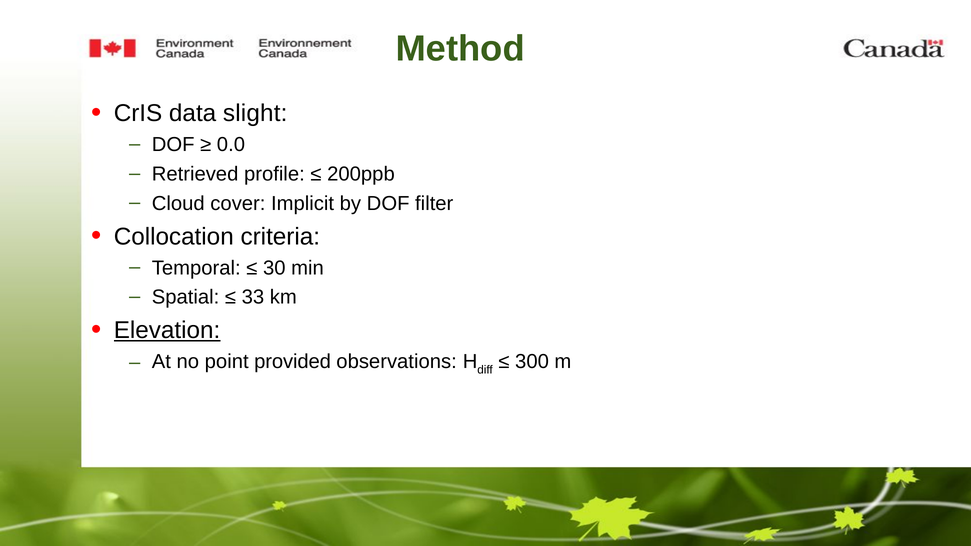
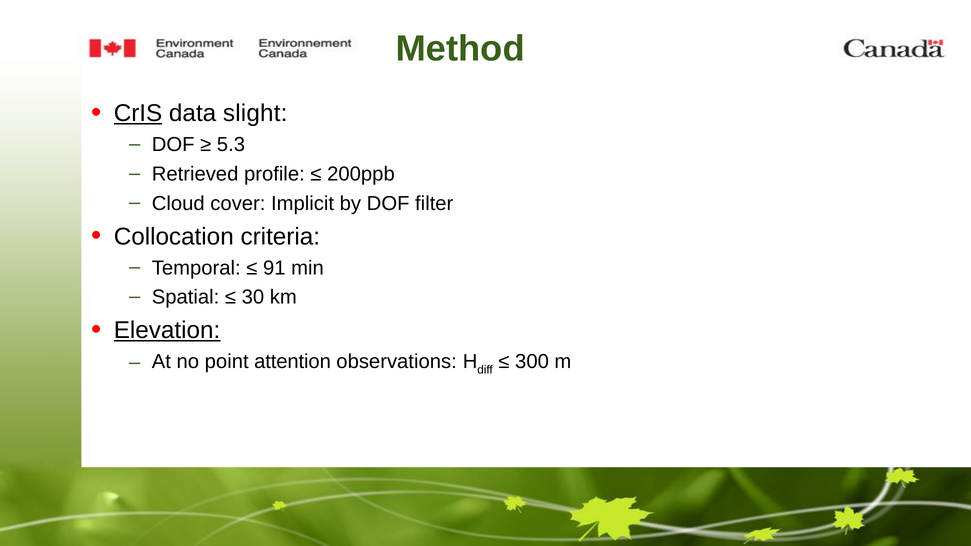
CrIS underline: none -> present
0.0: 0.0 -> 5.3
30: 30 -> 91
33: 33 -> 30
provided: provided -> attention
